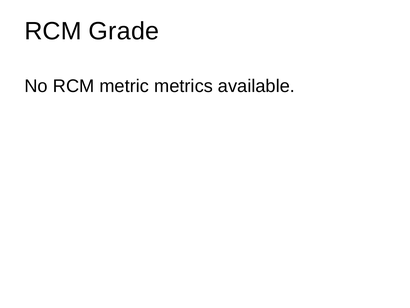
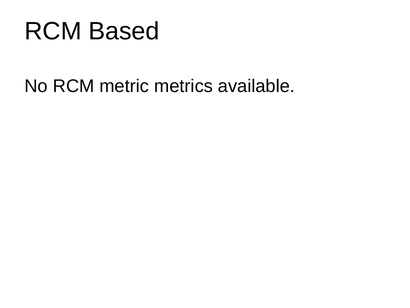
Grade: Grade -> Based
